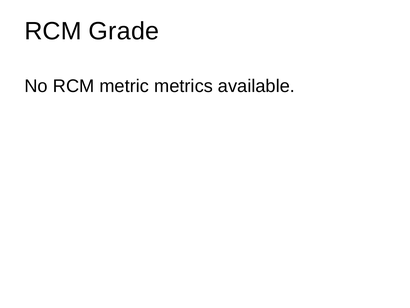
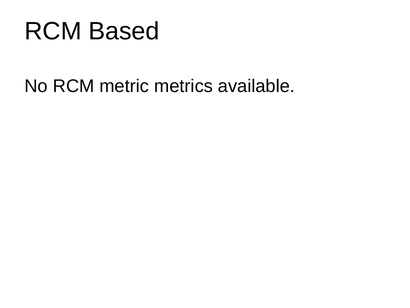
Grade: Grade -> Based
